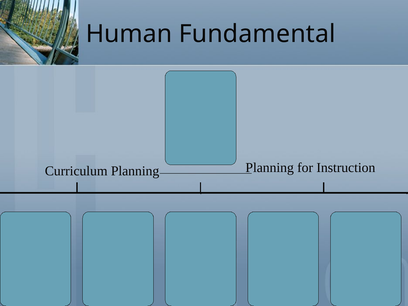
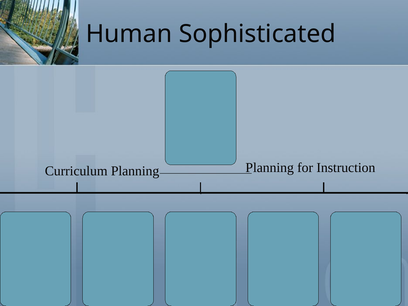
Fundamental: Fundamental -> Sophisticated
